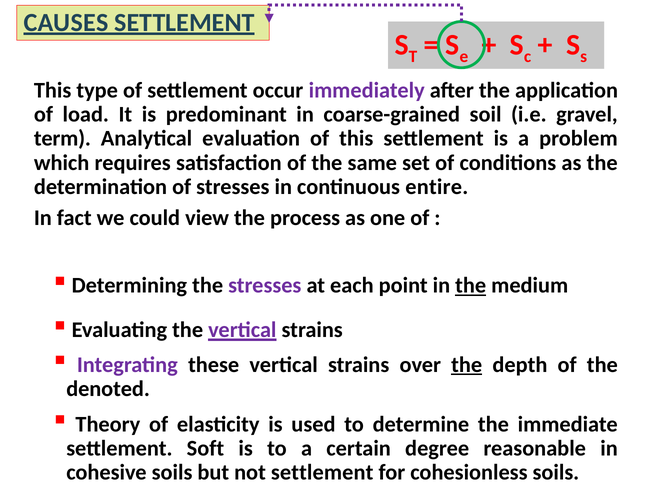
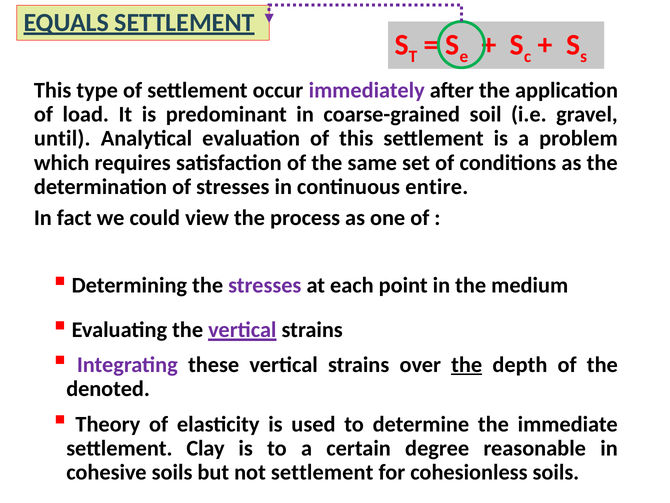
CAUSES: CAUSES -> EQUALS
term: term -> until
the at (471, 285) underline: present -> none
Soft: Soft -> Clay
